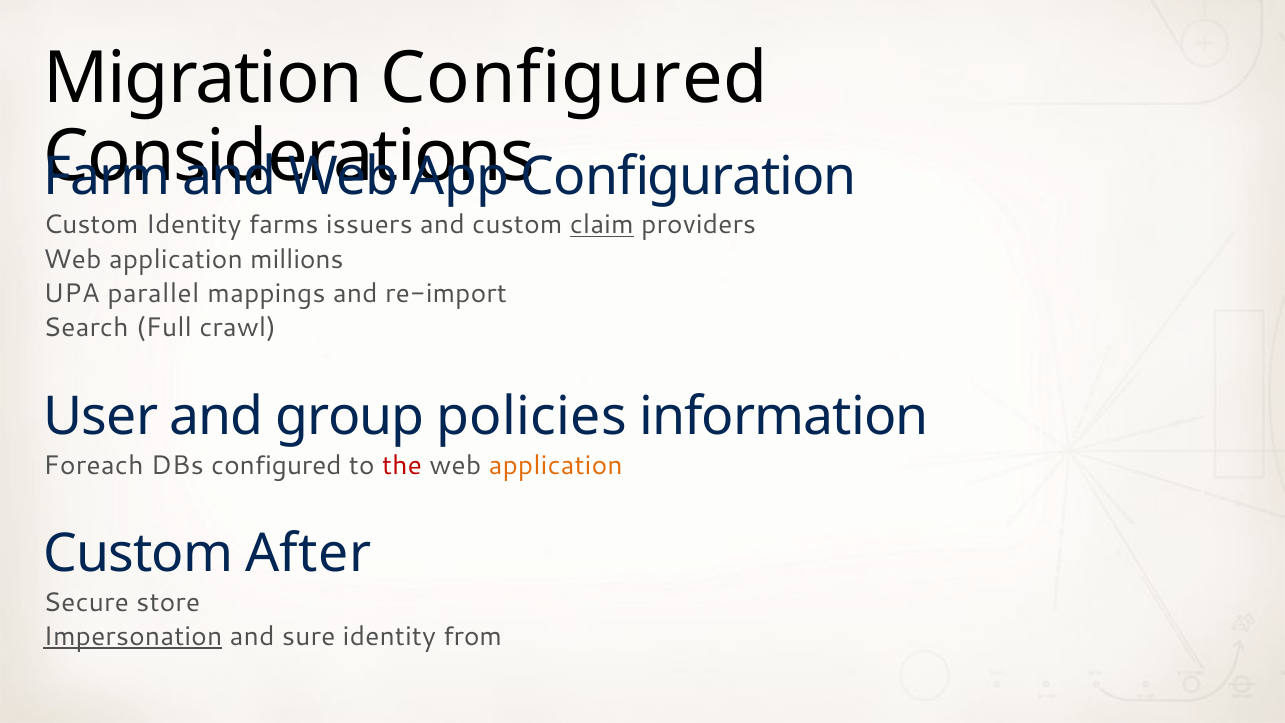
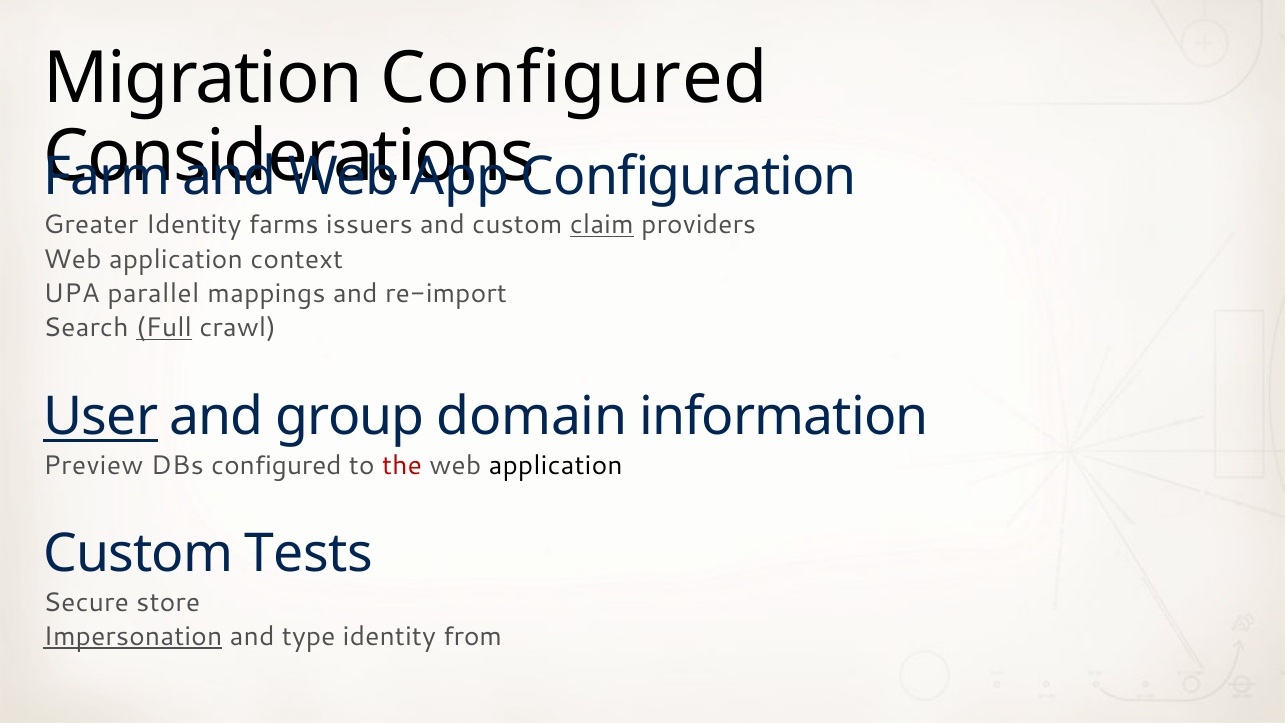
Custom at (91, 225): Custom -> Greater
millions: millions -> context
Full underline: none -> present
User underline: none -> present
policies: policies -> domain
Foreach: Foreach -> Preview
application at (556, 465) colour: orange -> black
After: After -> Tests
sure: sure -> type
